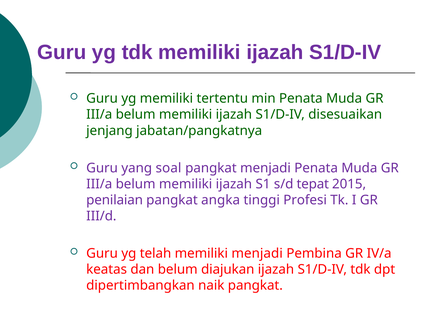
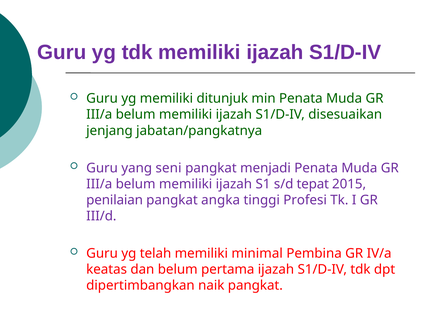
tertentu: tertentu -> ditunjuk
soal: soal -> seni
memiliki menjadi: menjadi -> minimal
diajukan: diajukan -> pertama
